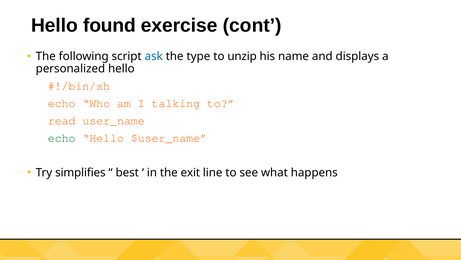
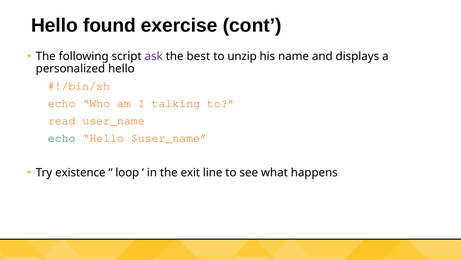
ask colour: blue -> purple
type: type -> best
simplifies: simplifies -> existence
best: best -> loop
